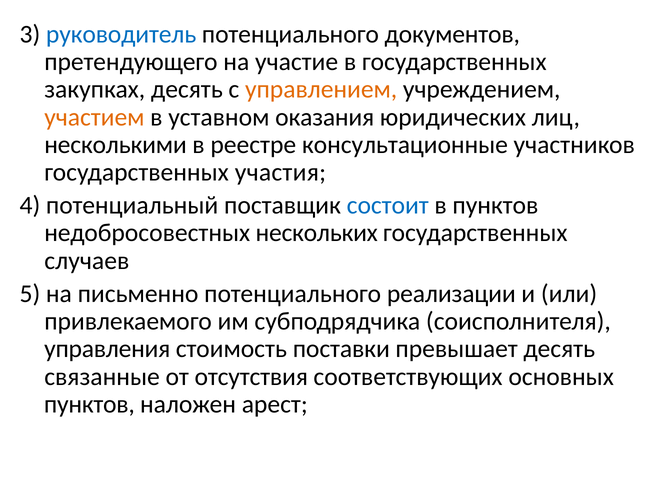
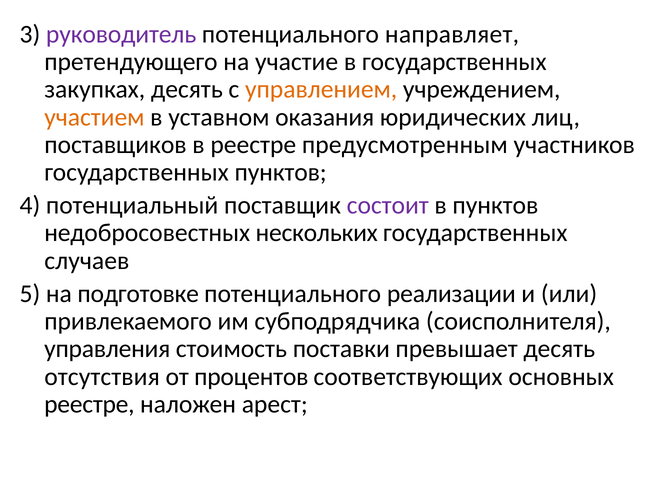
руководитель colour: blue -> purple
документов: документов -> направляет
несколькими: несколькими -> поставщиков
консультационные: консультационные -> предусмотренным
государственных участия: участия -> пунктов
состоит colour: blue -> purple
письменно: письменно -> подготовке
связанные: связанные -> отсутствия
отсутствия: отсутствия -> процентов
пунктов at (89, 404): пунктов -> реестре
